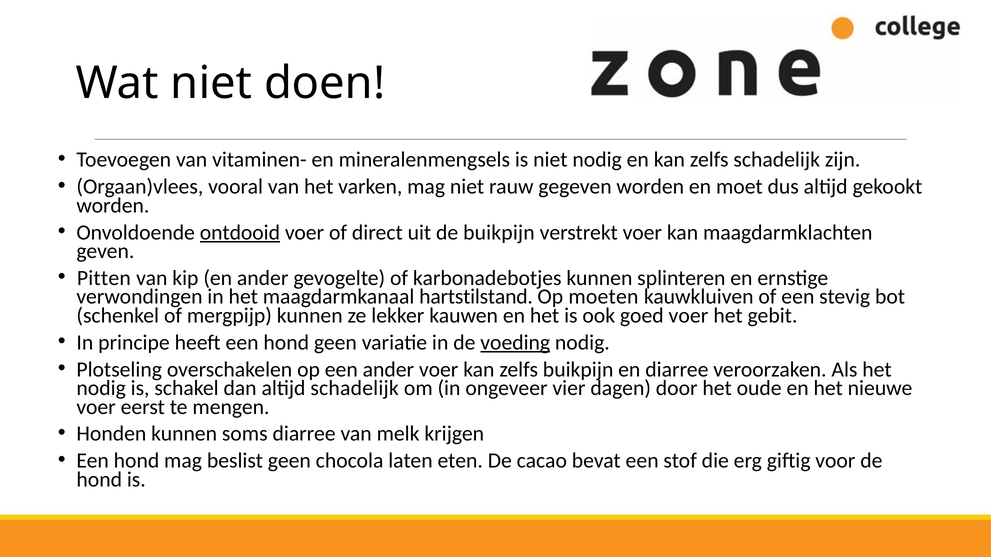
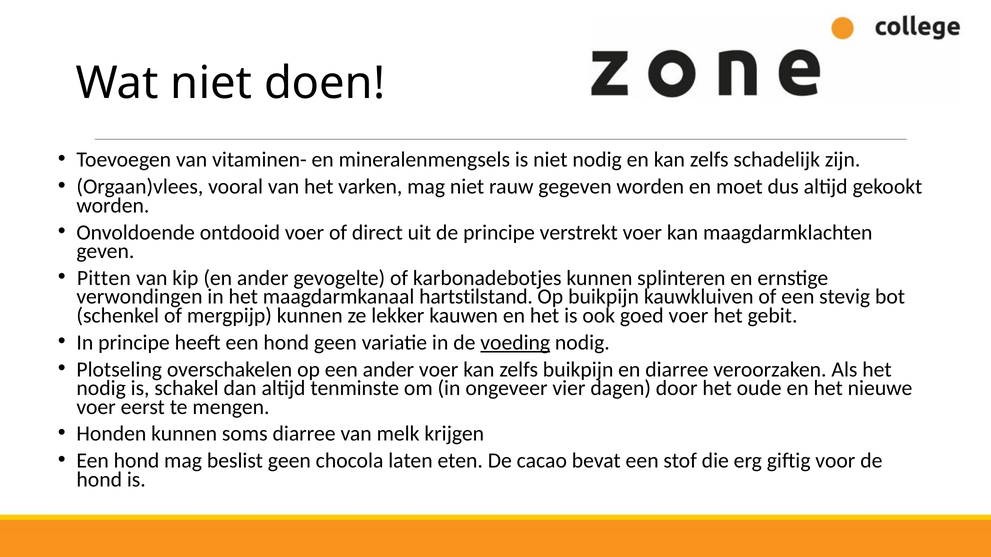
ontdooid underline: present -> none
de buikpijn: buikpijn -> principe
Op moeten: moeten -> buikpijn
altijd schadelijk: schadelijk -> tenminste
